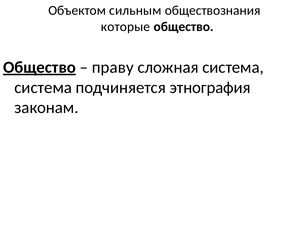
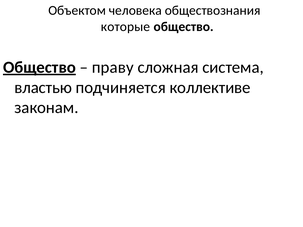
сильным: сильным -> человека
система at (43, 88): система -> властью
этнография: этнография -> коллективе
